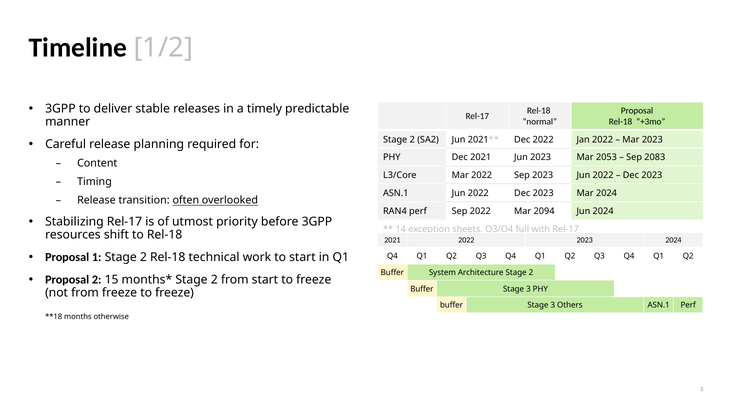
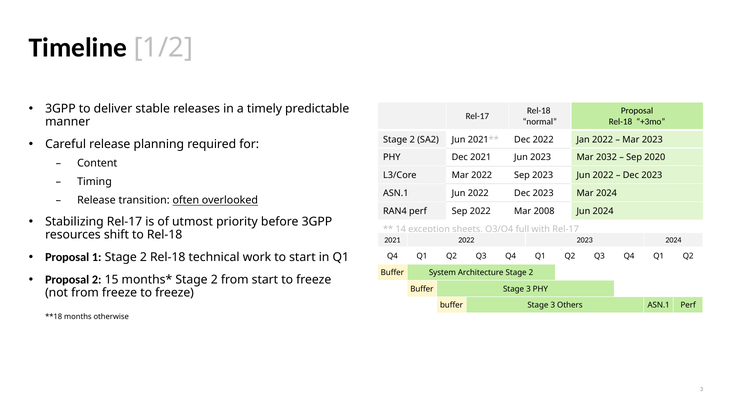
2053: 2053 -> 2032
2083: 2083 -> 2020
2094: 2094 -> 2008
